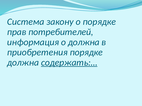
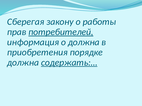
Система: Система -> Сберегая
о порядке: порядке -> работы
потребителей underline: none -> present
